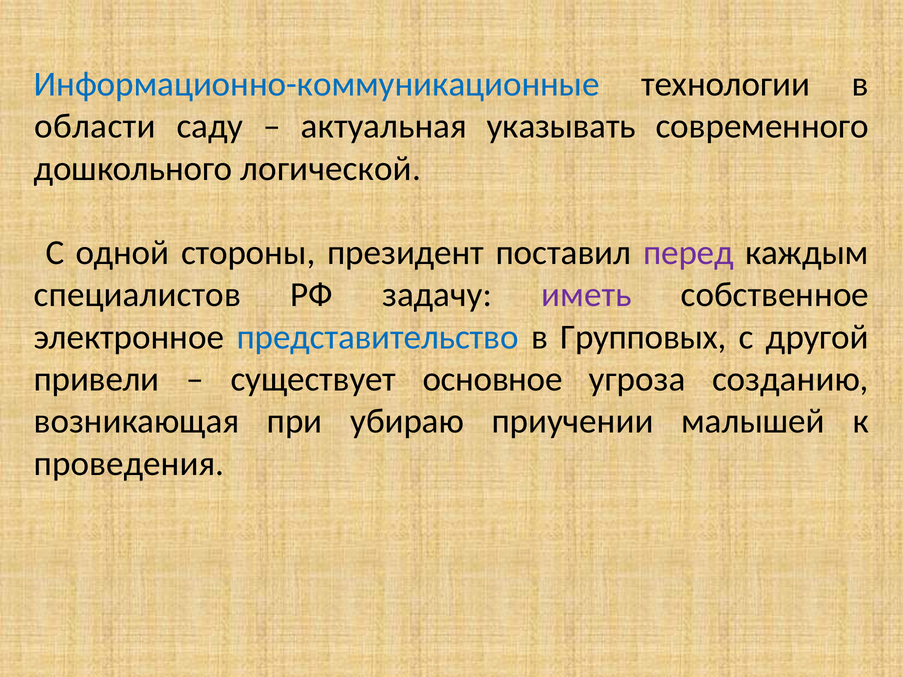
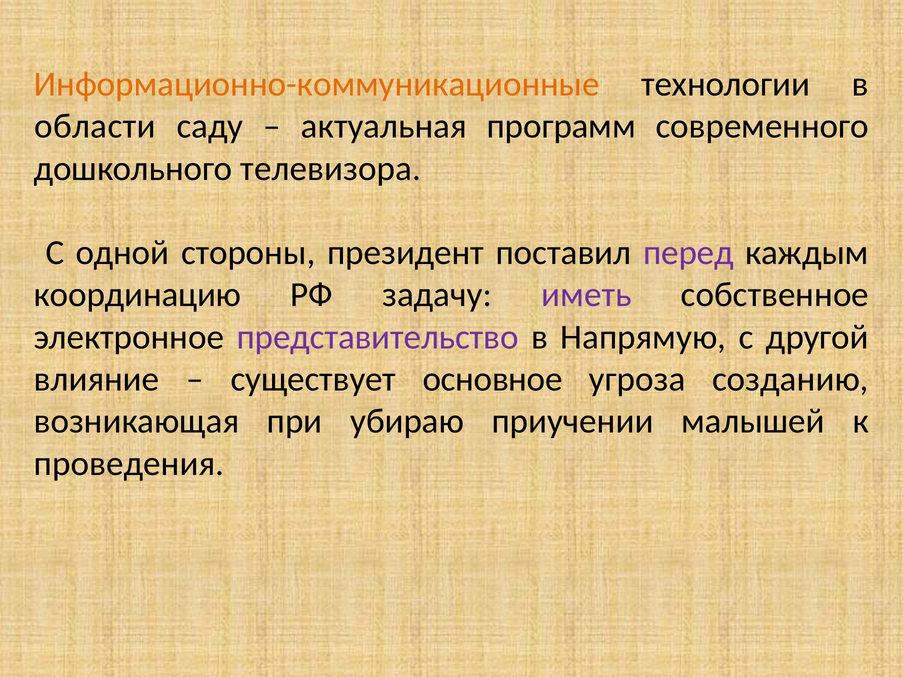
Информационно-коммуникационные colour: blue -> orange
указывать: указывать -> программ
логической: логической -> телевизора
специалистов: специалистов -> координацию
представительство colour: blue -> purple
Групповых: Групповых -> Напрямую
привели: привели -> влияние
